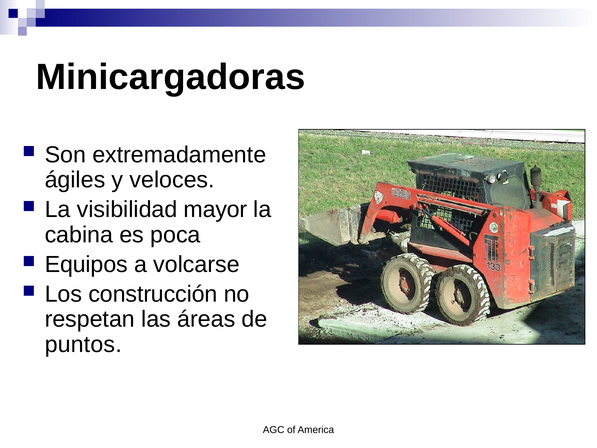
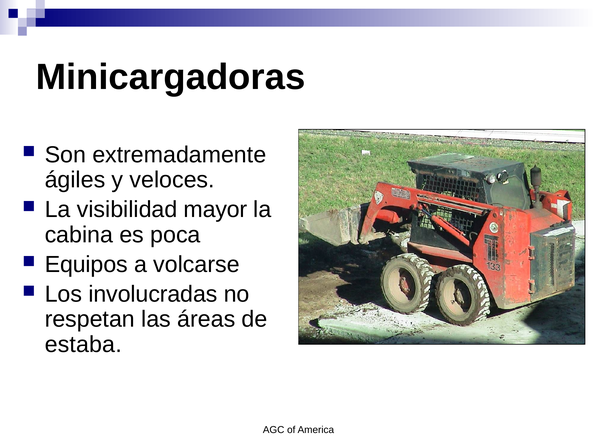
construcción: construcción -> involucradas
puntos: puntos -> estaba
